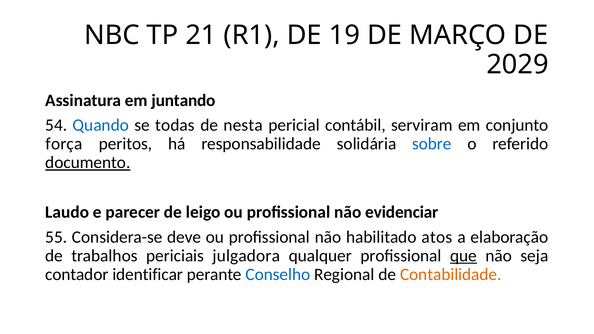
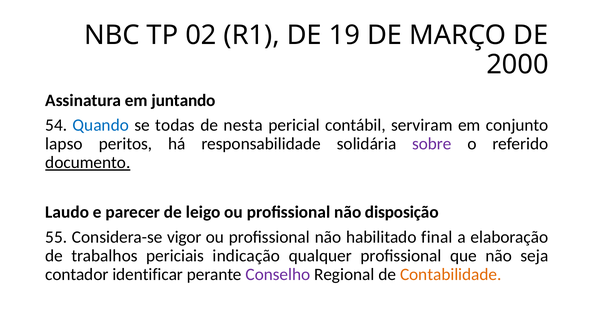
21: 21 -> 02
2029: 2029 -> 2000
força: força -> lapso
sobre colour: blue -> purple
evidenciar: evidenciar -> disposição
deve: deve -> vigor
atos: atos -> final
julgadora: julgadora -> indicação
que underline: present -> none
Conselho colour: blue -> purple
